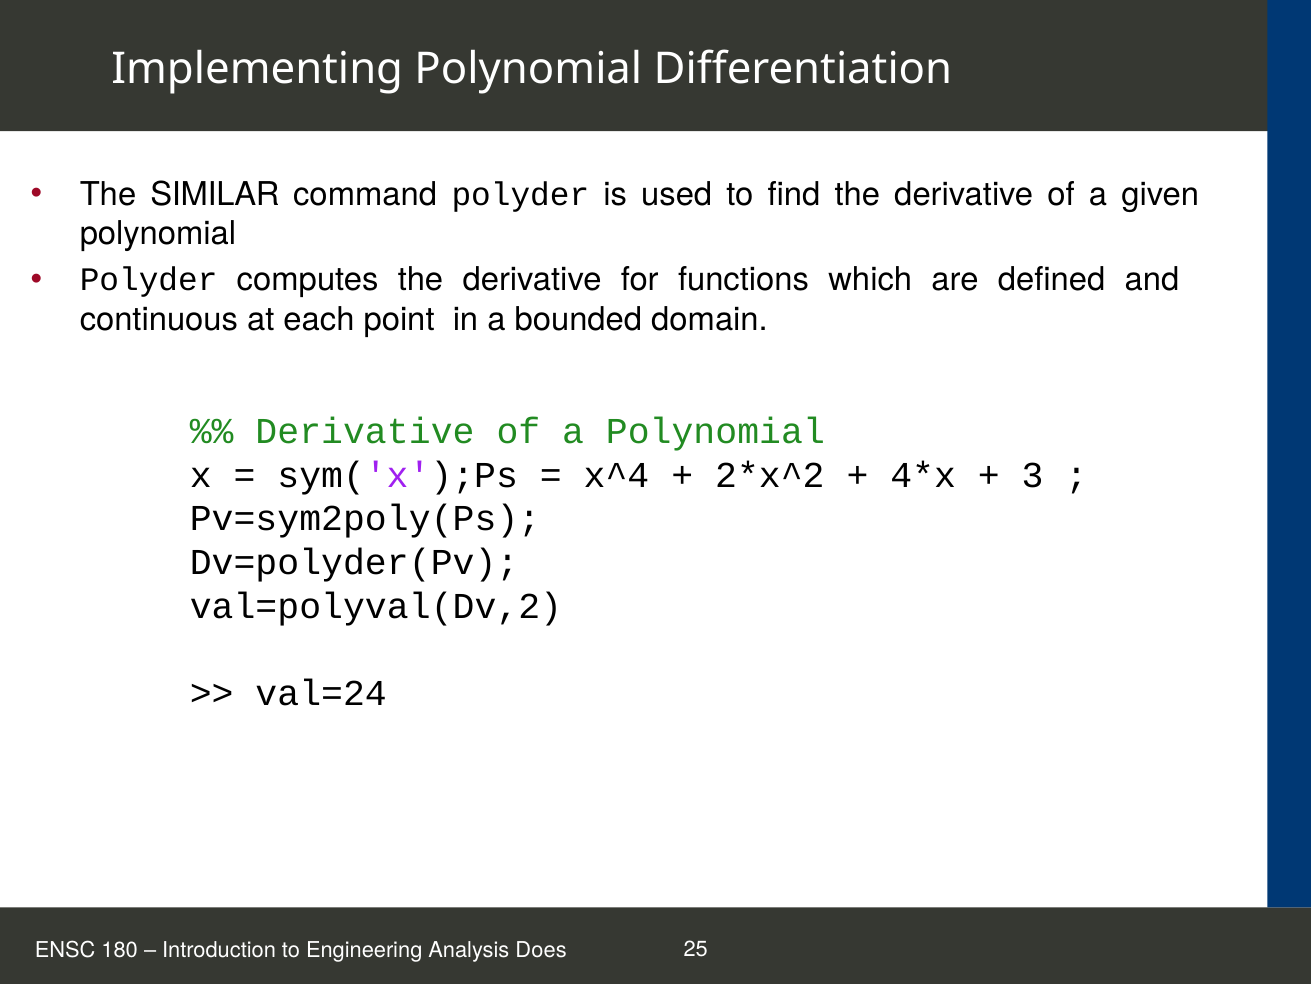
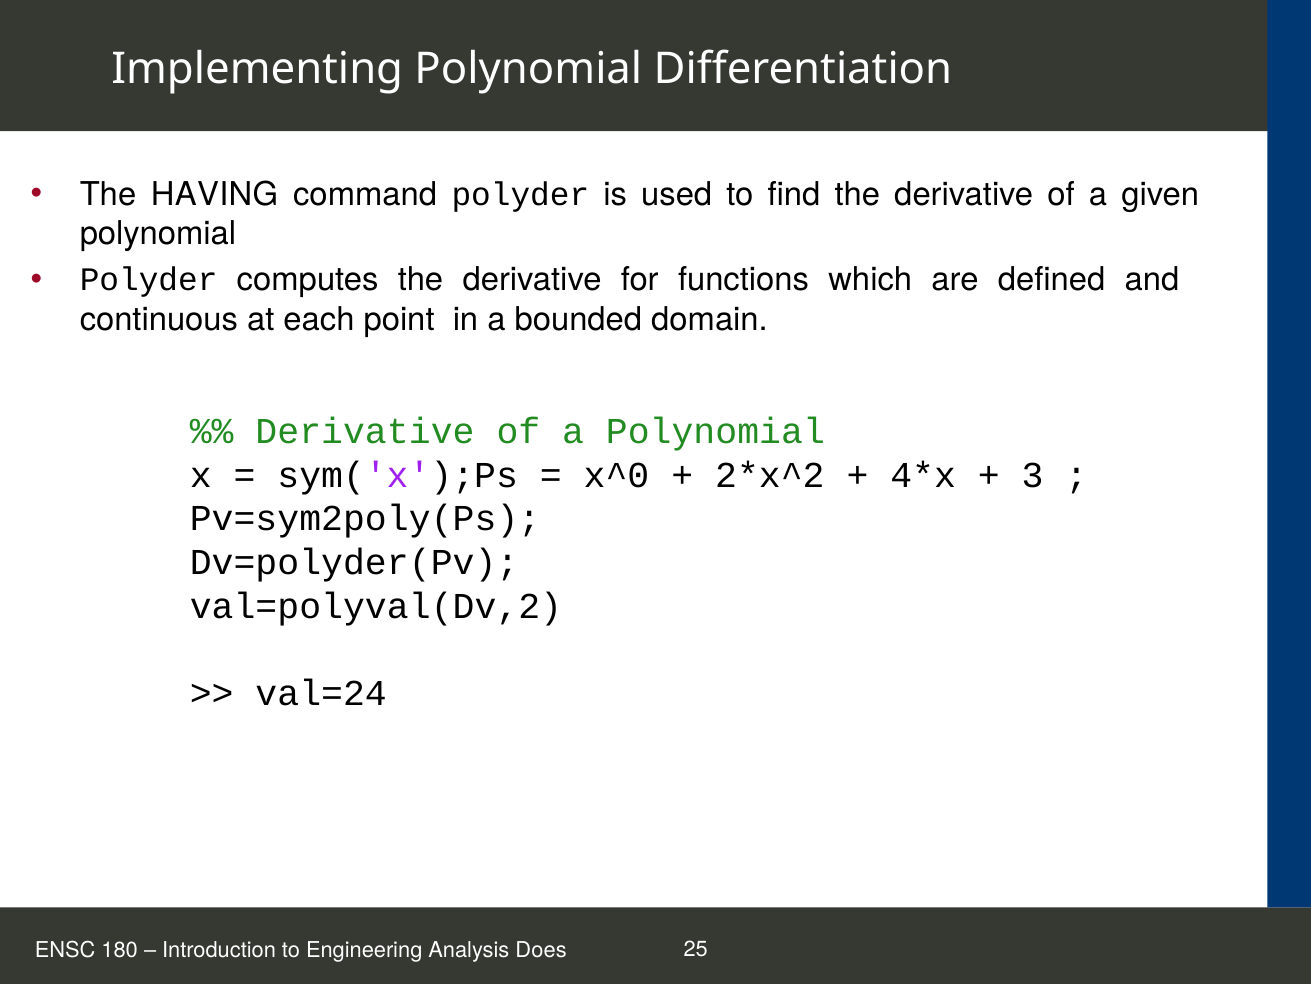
SIMILAR: SIMILAR -> HAVING
x^4: x^4 -> x^0
